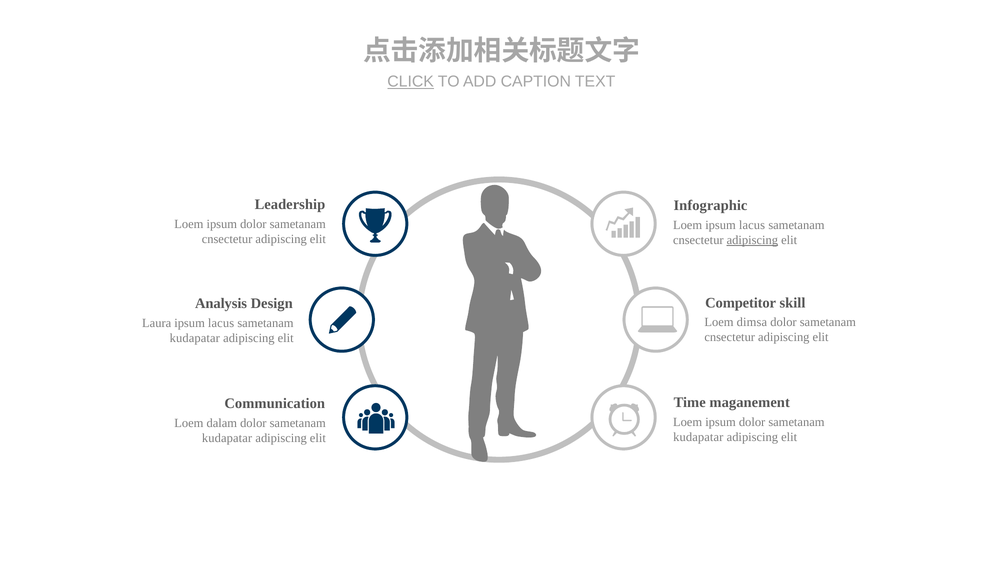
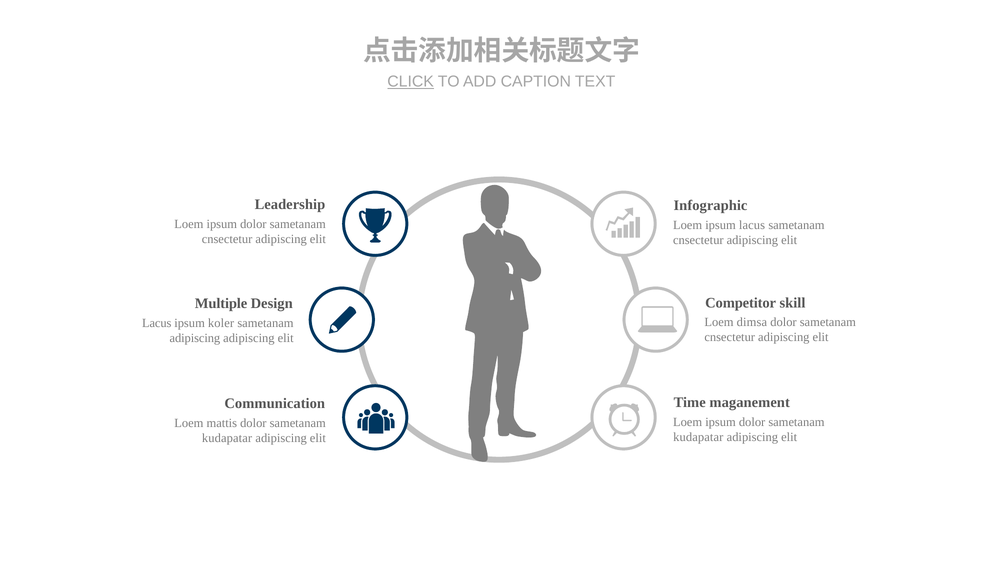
adipiscing at (752, 240) underline: present -> none
Analysis: Analysis -> Multiple
Laura at (157, 323): Laura -> Lacus
lacus at (221, 323): lacus -> koler
kudapatar at (195, 338): kudapatar -> adipiscing
dalam: dalam -> mattis
